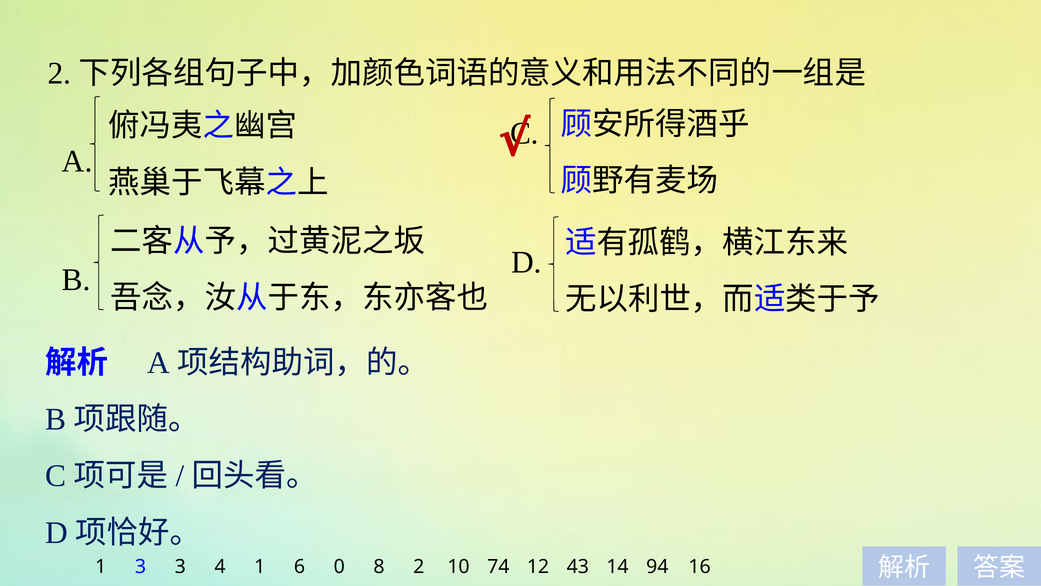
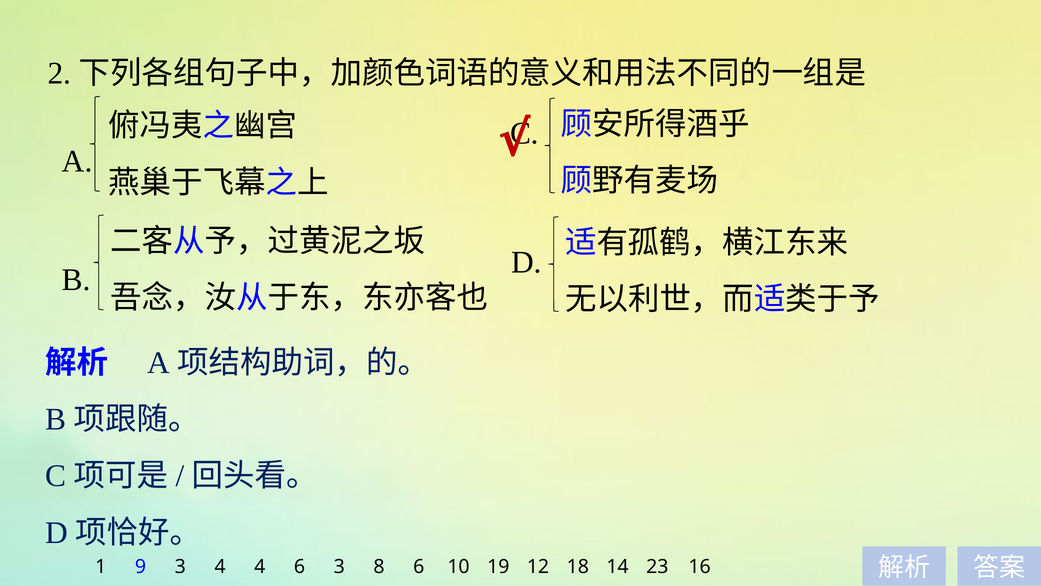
1 3: 3 -> 9
4 1: 1 -> 4
6 0: 0 -> 3
8 2: 2 -> 6
74: 74 -> 19
43: 43 -> 18
94: 94 -> 23
